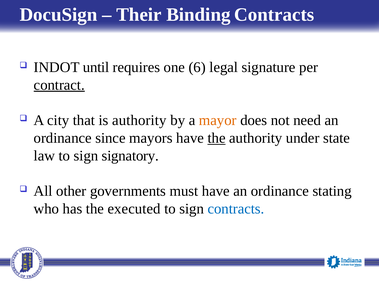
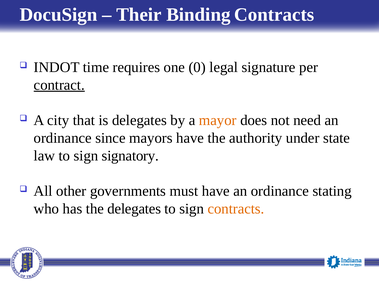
until: until -> time
6: 6 -> 0
is authority: authority -> delegates
the at (217, 138) underline: present -> none
the executed: executed -> delegates
contracts at (236, 209) colour: blue -> orange
